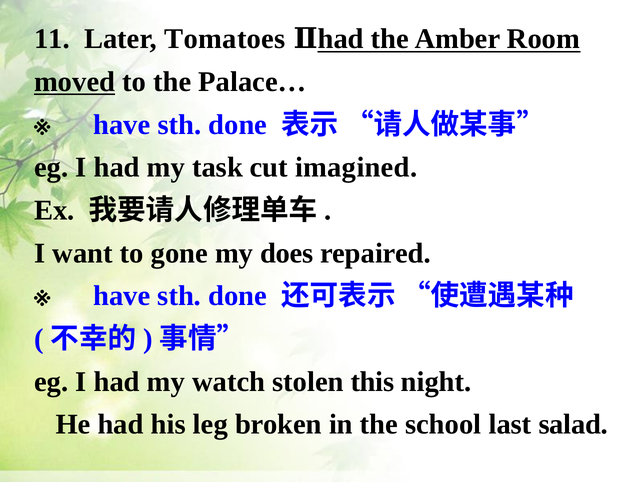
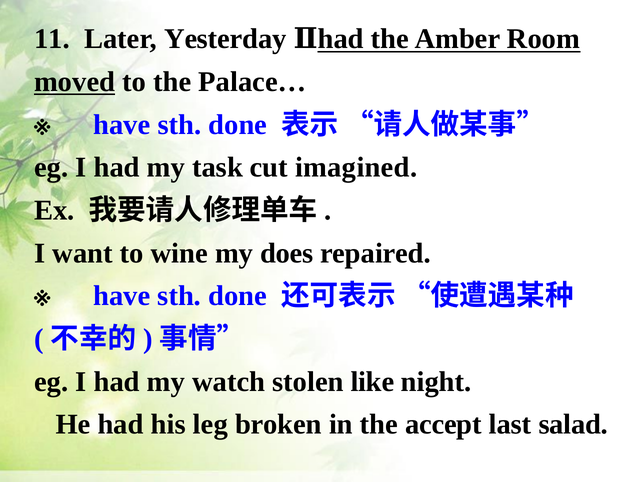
Tomatoes: Tomatoes -> Yesterday
gone: gone -> wine
this: this -> like
school: school -> accept
